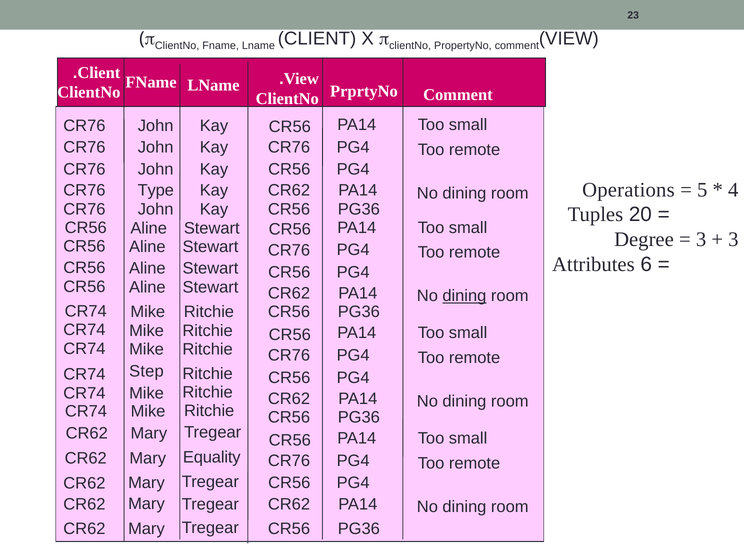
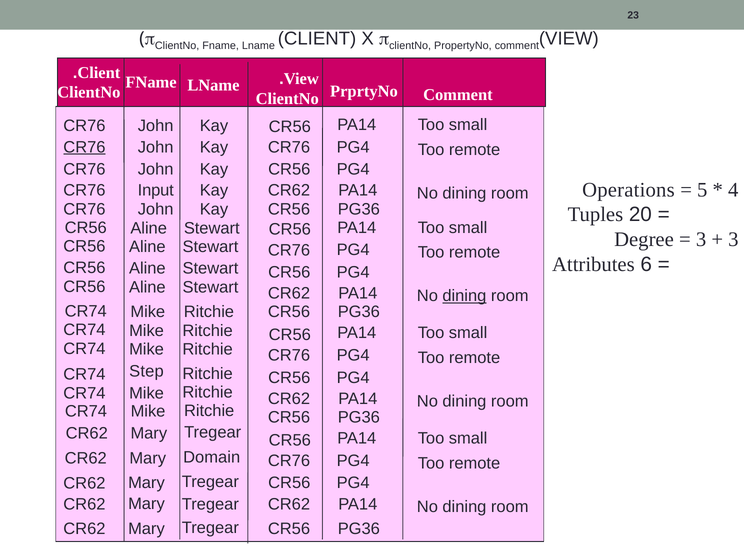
CR76 at (84, 147) underline: none -> present
Type: Type -> Input
Equality: Equality -> Domain
